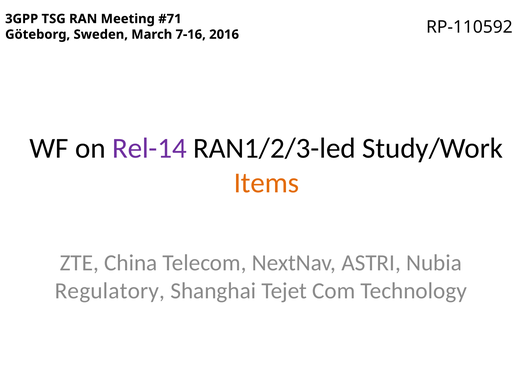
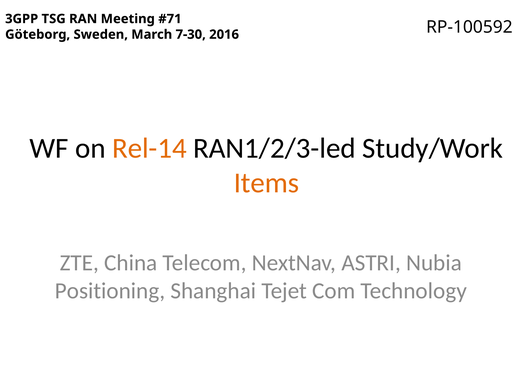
7-16: 7-16 -> 7-30
RP-110592: RP-110592 -> RP-100592
Rel-14 colour: purple -> orange
Regulatory: Regulatory -> Positioning
